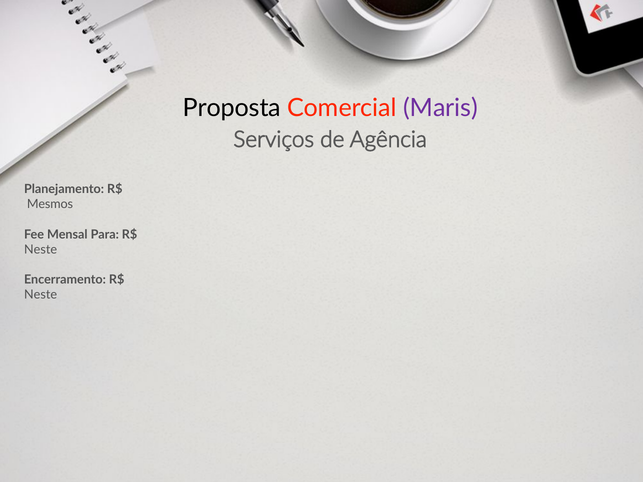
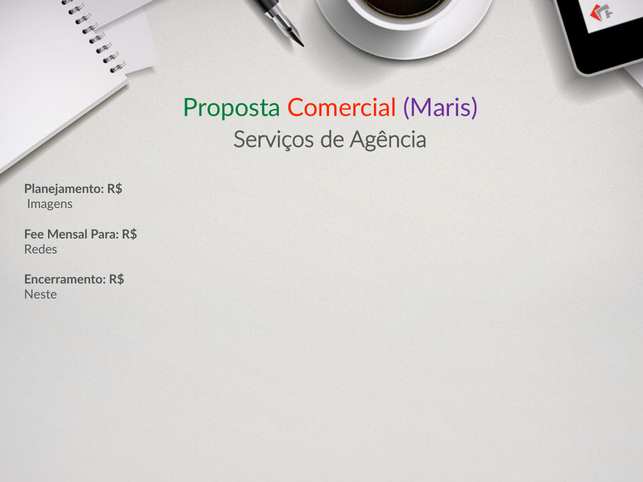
Proposta colour: black -> green
Mesmos: Mesmos -> Imagens
Neste at (41, 250): Neste -> Redes
